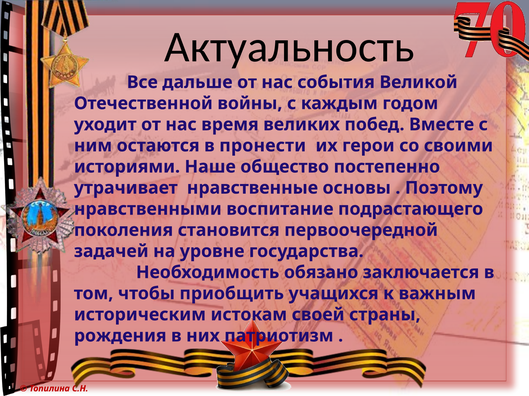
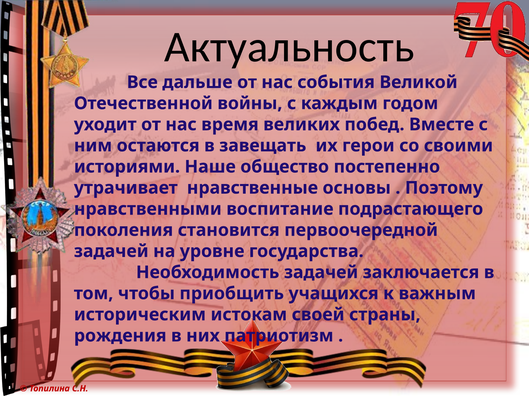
пронести: пронести -> завещать
Необходимость обязано: обязано -> задачей
